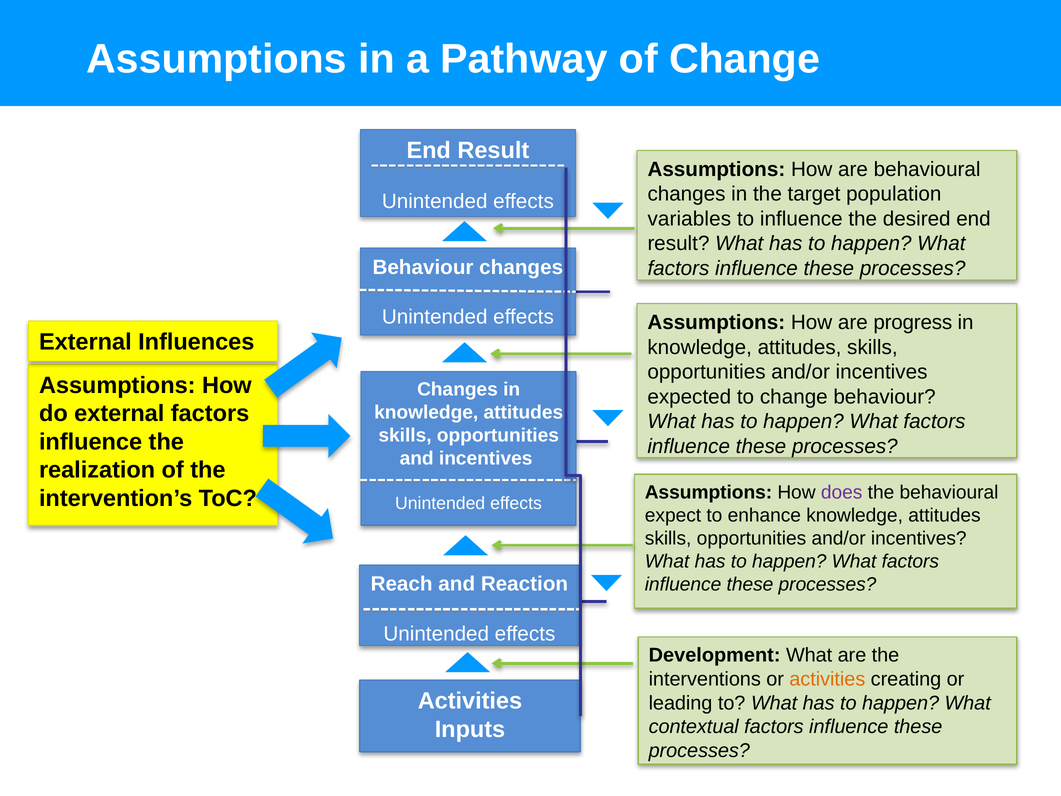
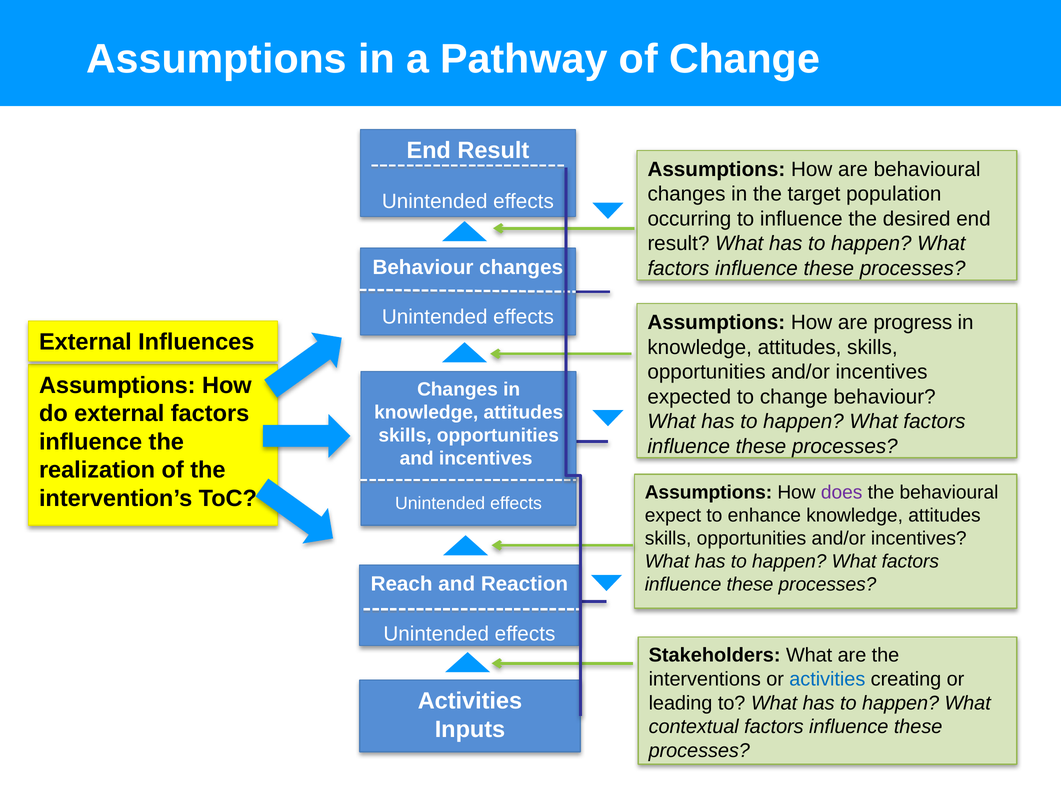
variables: variables -> occurring
Development: Development -> Stakeholders
activities at (827, 679) colour: orange -> blue
